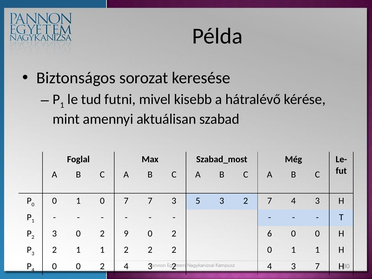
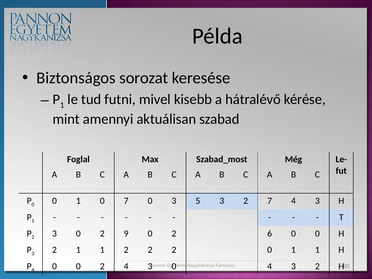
7 7: 7 -> 0
4 3 2: 2 -> 0
4 3 7: 7 -> 2
